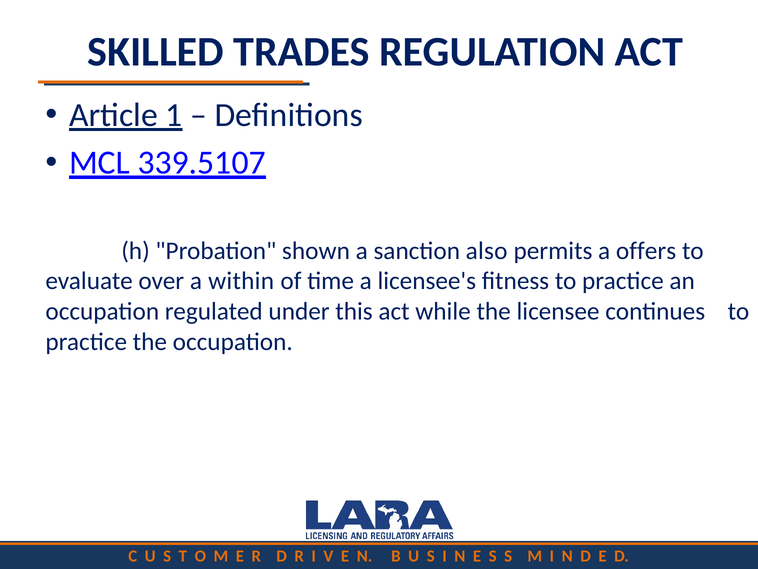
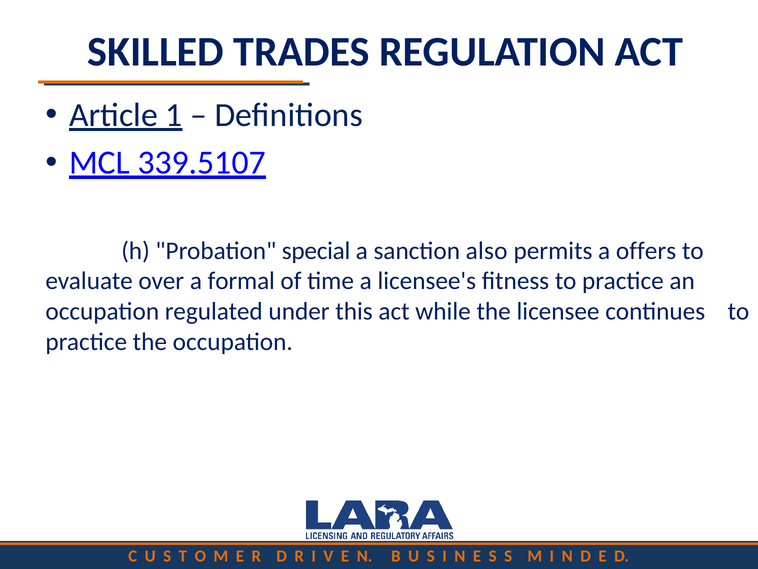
shown: shown -> special
within: within -> formal
